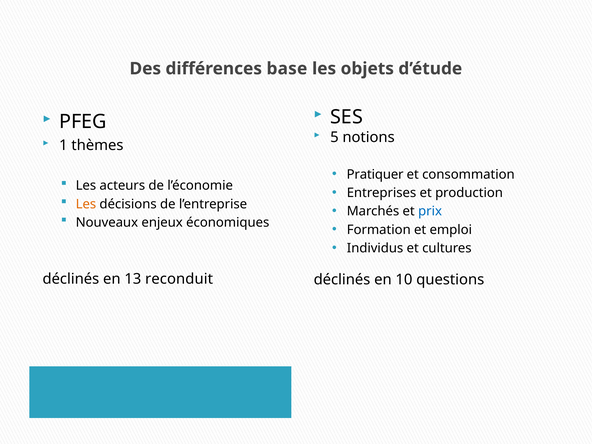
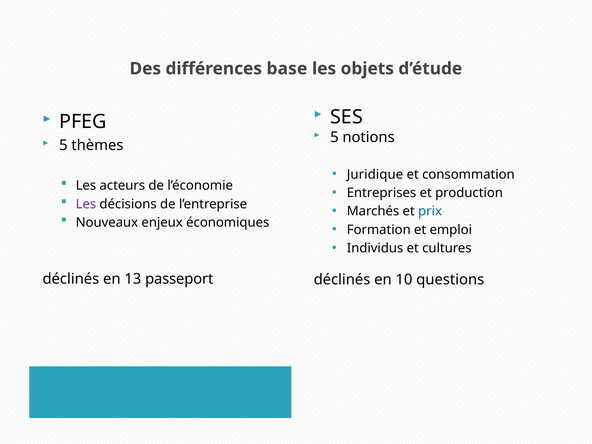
1 at (63, 145): 1 -> 5
Pratiquer: Pratiquer -> Juridique
Les at (86, 204) colour: orange -> purple
reconduit: reconduit -> passeport
